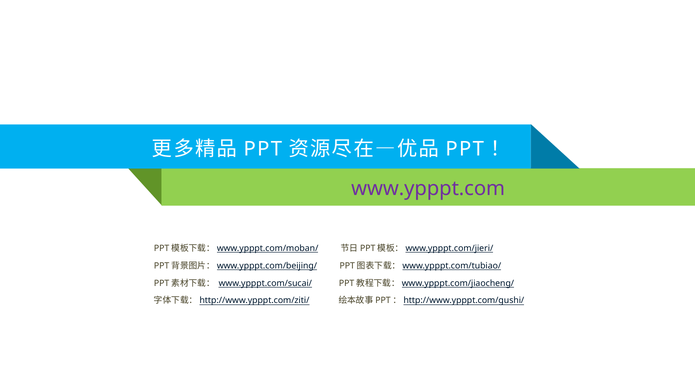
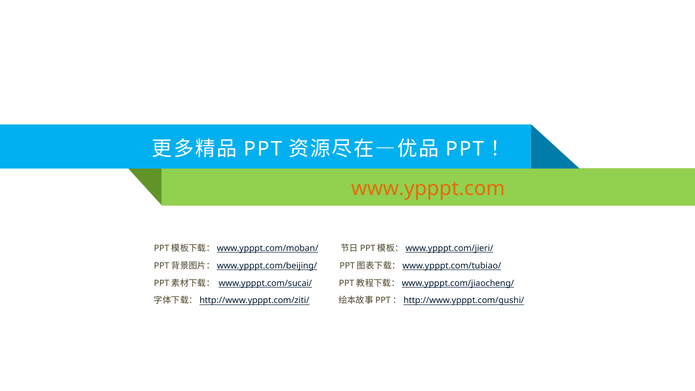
www.ypppt.com colour: purple -> orange
